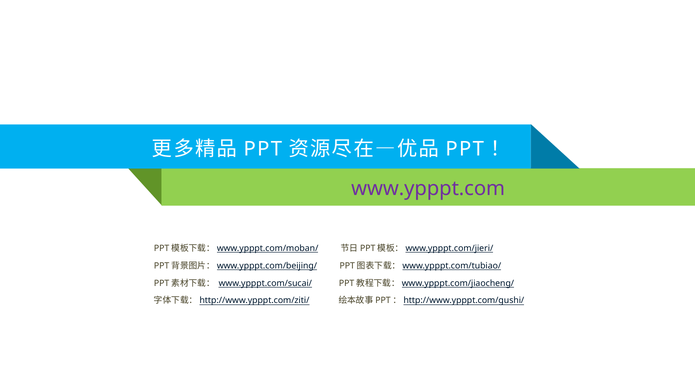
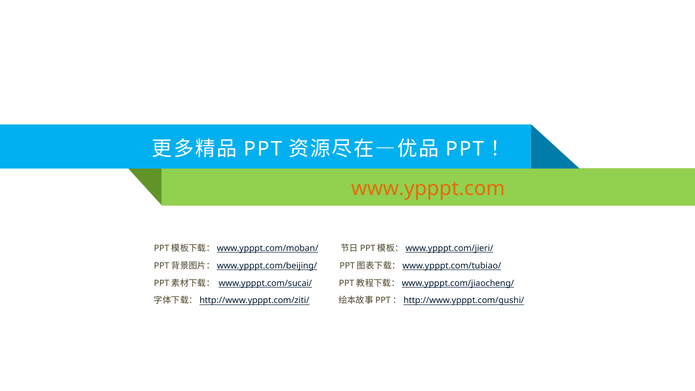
www.ypppt.com colour: purple -> orange
